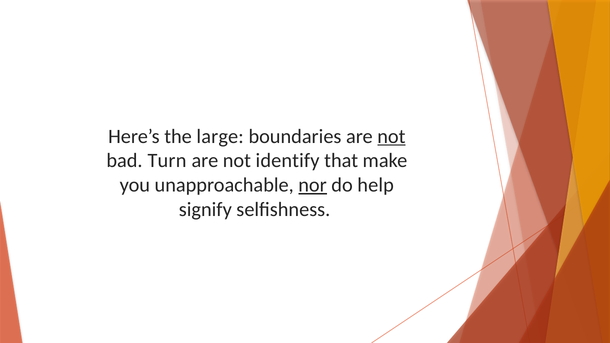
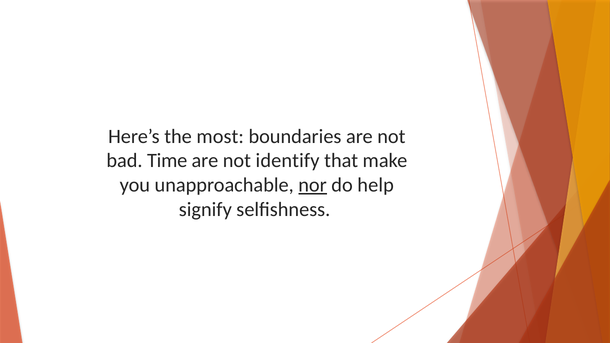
large: large -> most
not at (391, 136) underline: present -> none
Turn: Turn -> Time
